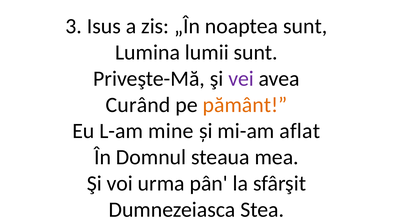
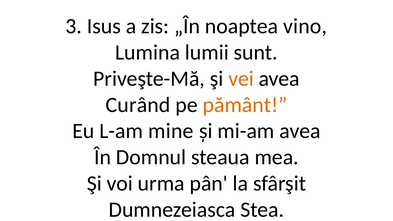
noaptea sunt: sunt -> vino
vei colour: purple -> orange
mi-am aflat: aflat -> avea
